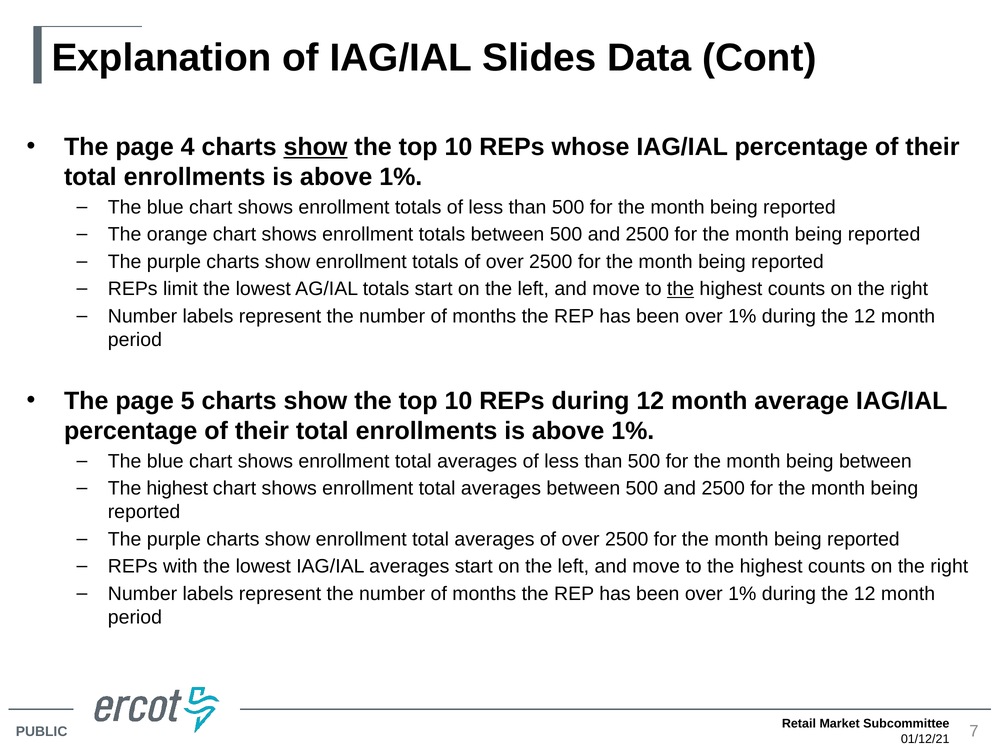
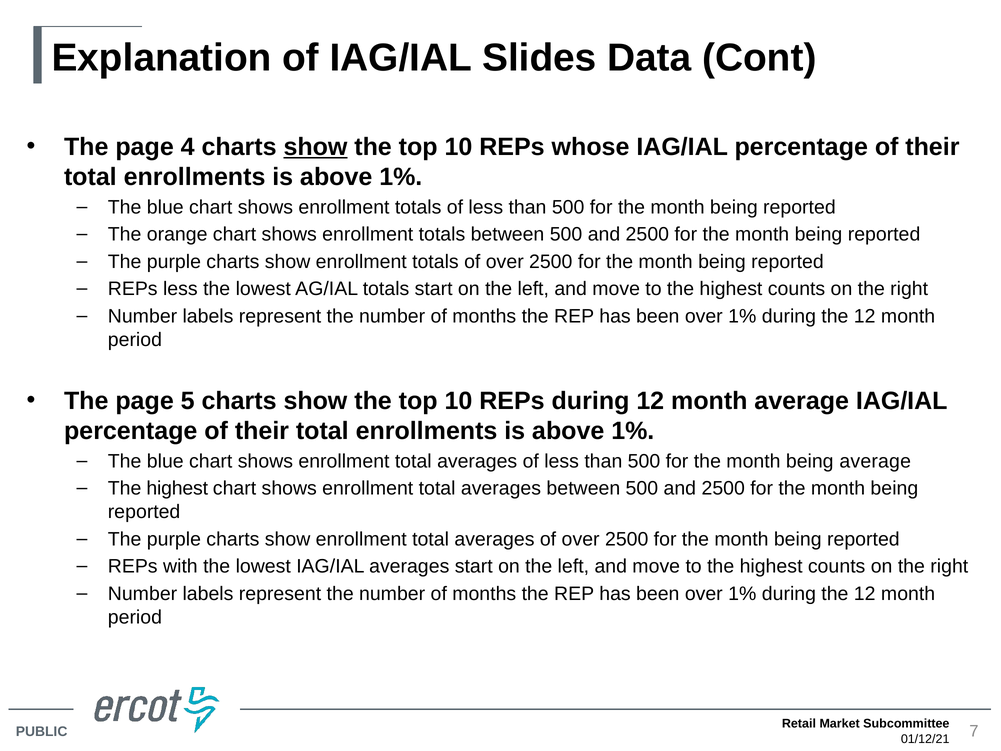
REPs limit: limit -> less
the at (681, 289) underline: present -> none
being between: between -> average
